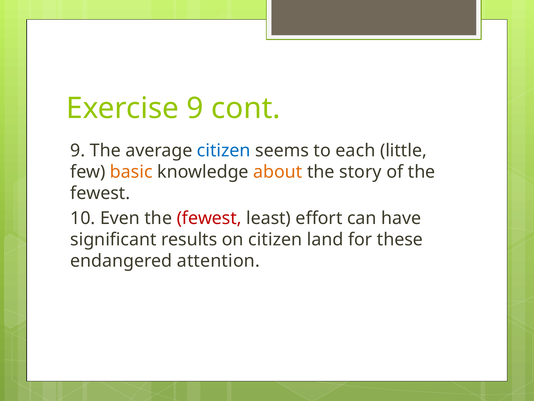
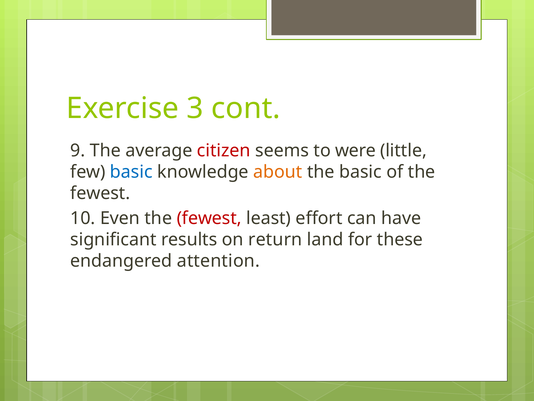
Exercise 9: 9 -> 3
citizen at (224, 150) colour: blue -> red
each: each -> were
basic at (131, 172) colour: orange -> blue
the story: story -> basic
on citizen: citizen -> return
